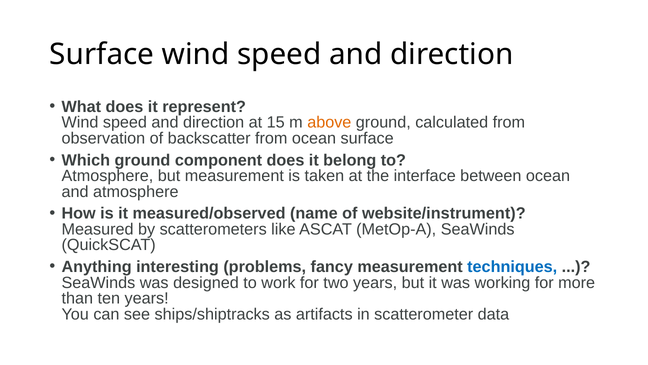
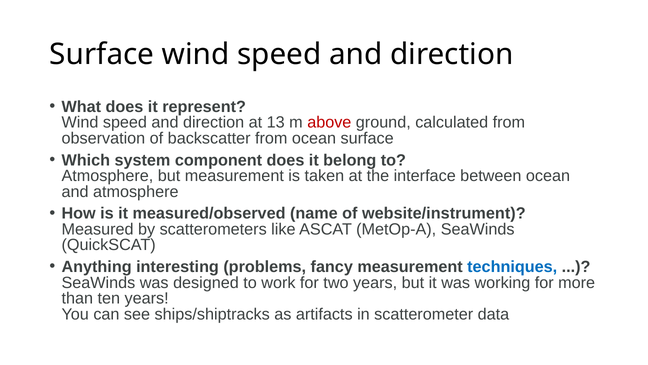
15: 15 -> 13
above colour: orange -> red
Which ground: ground -> system
